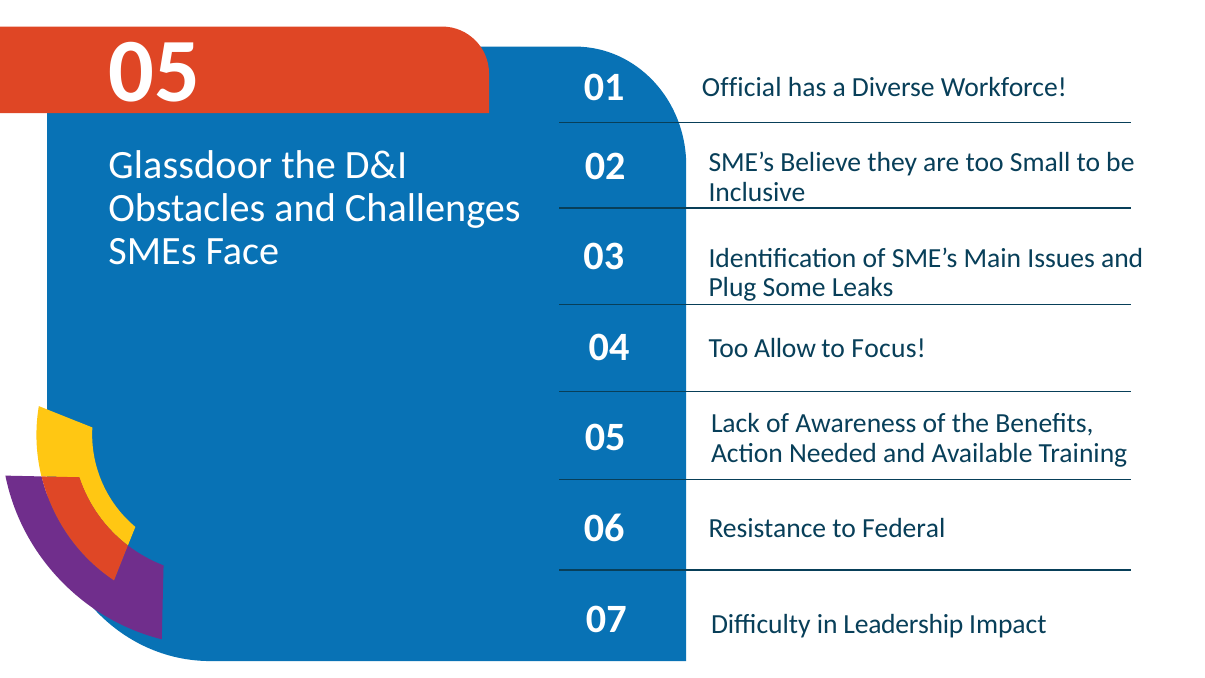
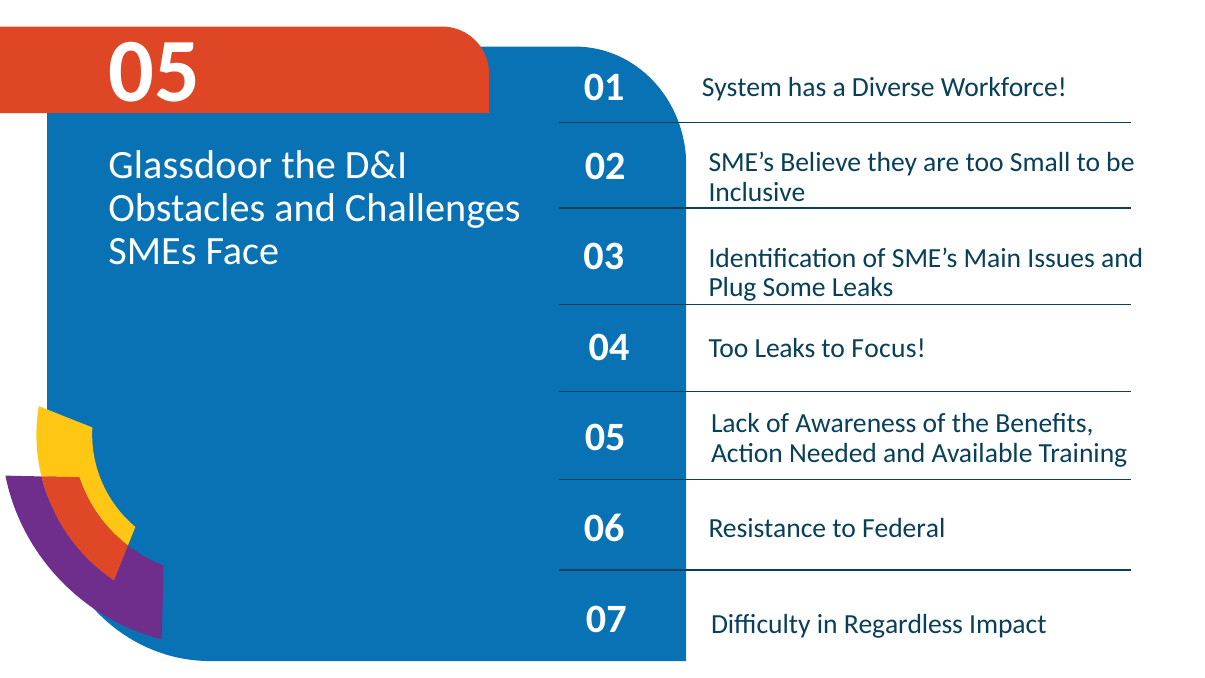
Official: Official -> System
Too Allow: Allow -> Leaks
Leadership: Leadership -> Regardless
